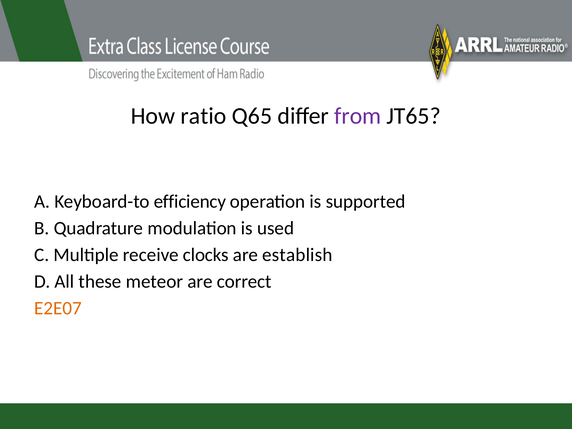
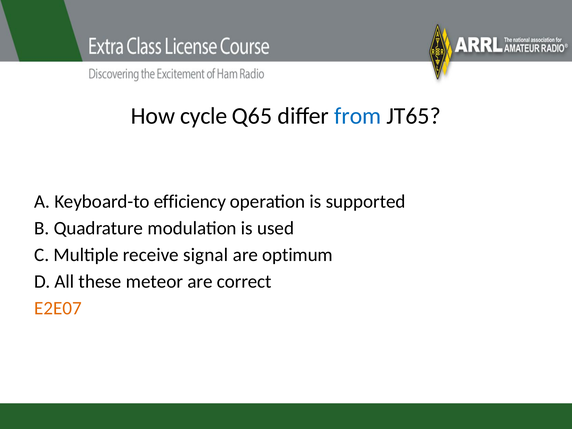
ratio: ratio -> cycle
from colour: purple -> blue
clocks: clocks -> signal
establish: establish -> optimum
